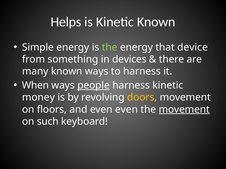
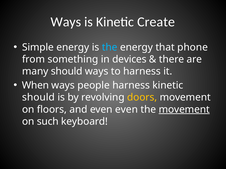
Helps at (66, 22): Helps -> Ways
Kinetic Known: Known -> Create
the at (110, 47) colour: light green -> light blue
device: device -> phone
many known: known -> should
people underline: present -> none
money at (38, 98): money -> should
